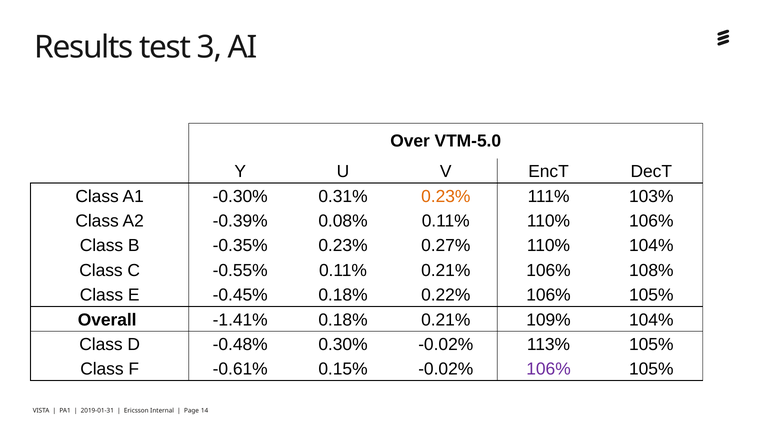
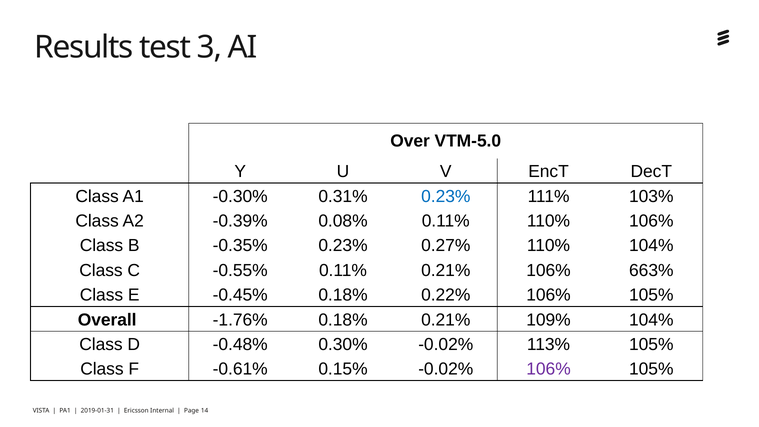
0.23% at (446, 196) colour: orange -> blue
108%: 108% -> 663%
-1.41%: -1.41% -> -1.76%
